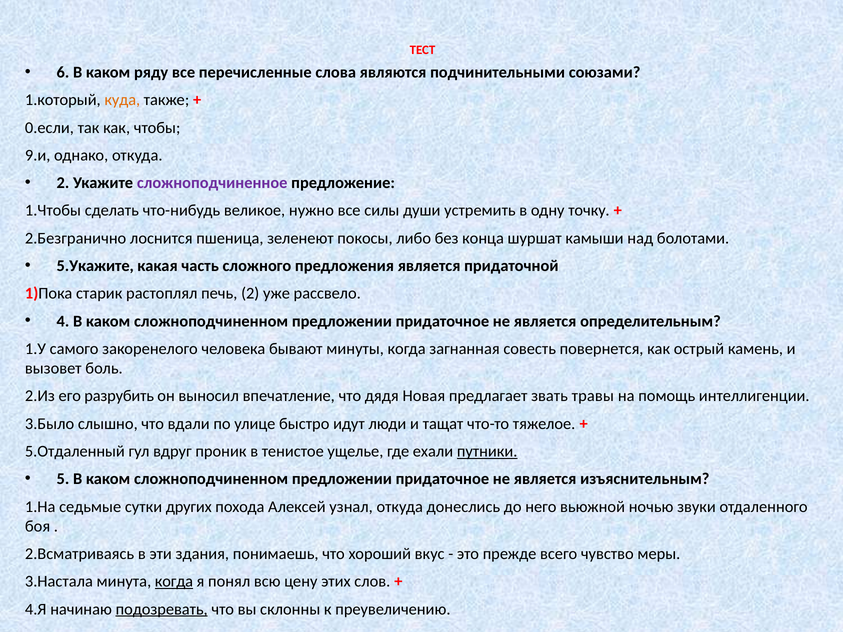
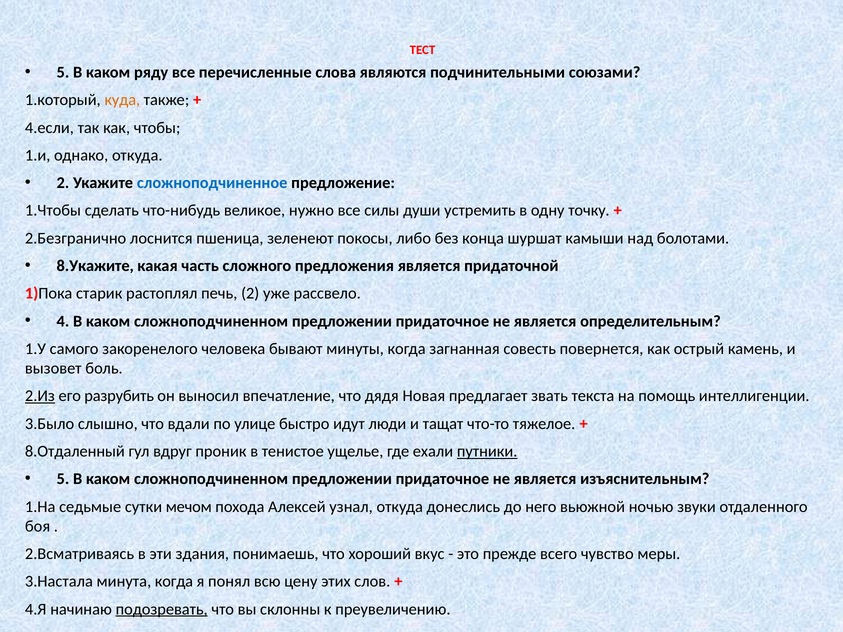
6 at (63, 72): 6 -> 5
0.если: 0.если -> 4.если
9.и: 9.и -> 1.и
сложноподчиненное colour: purple -> blue
5.Укажите: 5.Укажите -> 8.Укажите
2.Из underline: none -> present
травы: травы -> текста
5.Отдаленный: 5.Отдаленный -> 8.Отдаленный
других: других -> мечом
когда at (174, 582) underline: present -> none
